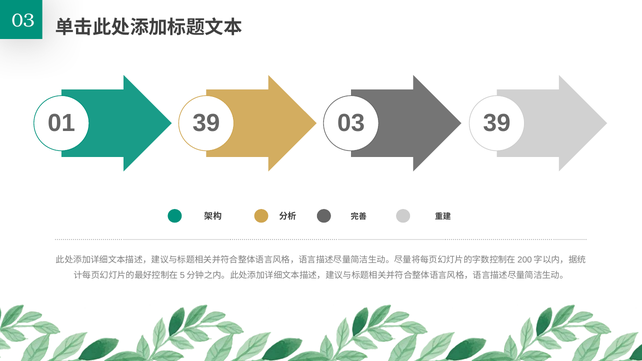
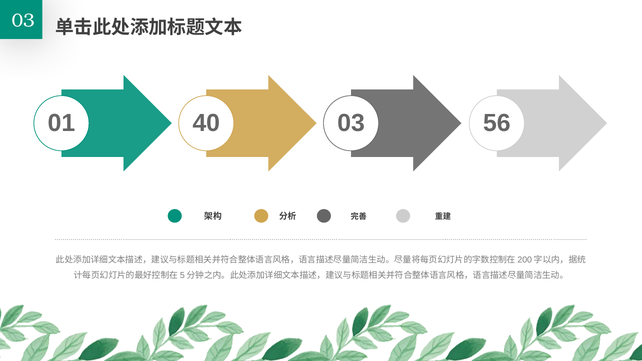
01 39: 39 -> 40
03 39: 39 -> 56
